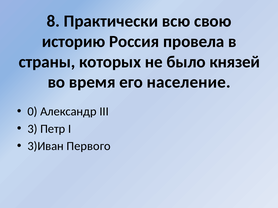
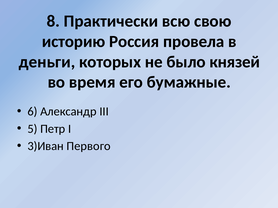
страны: страны -> деньги
население: население -> бумажные
0: 0 -> 6
3: 3 -> 5
